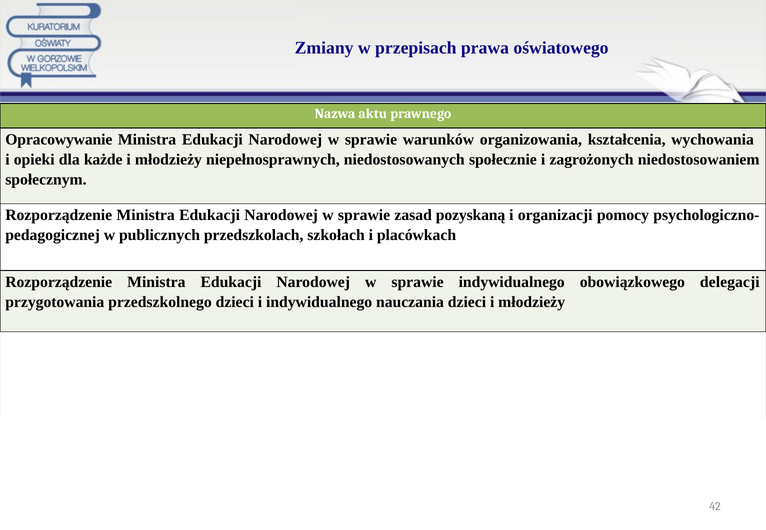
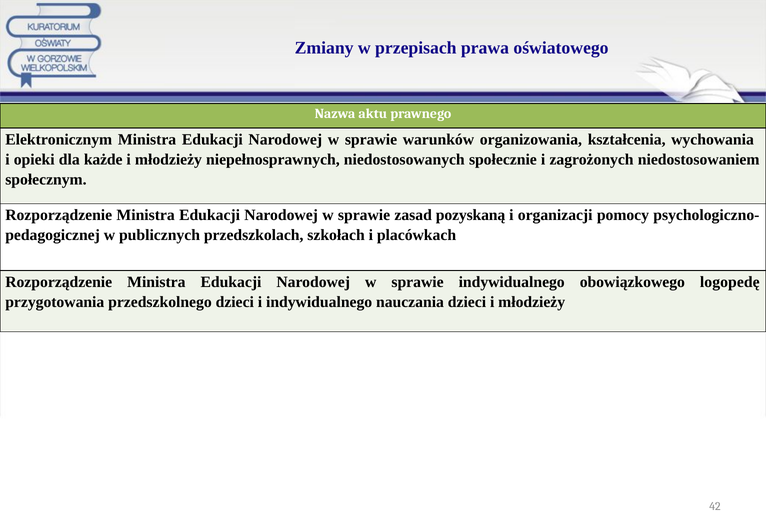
Opracowywanie: Opracowywanie -> Elektronicznym
delegacji: delegacji -> logopedę
